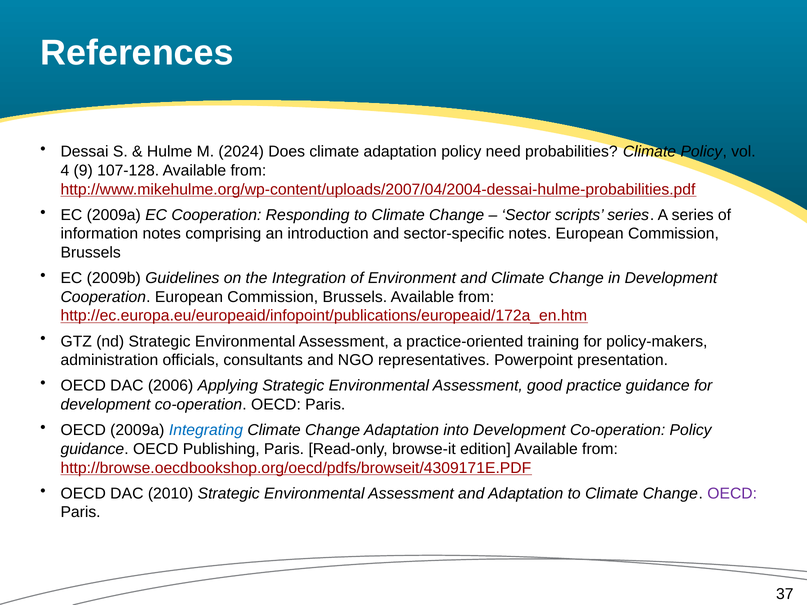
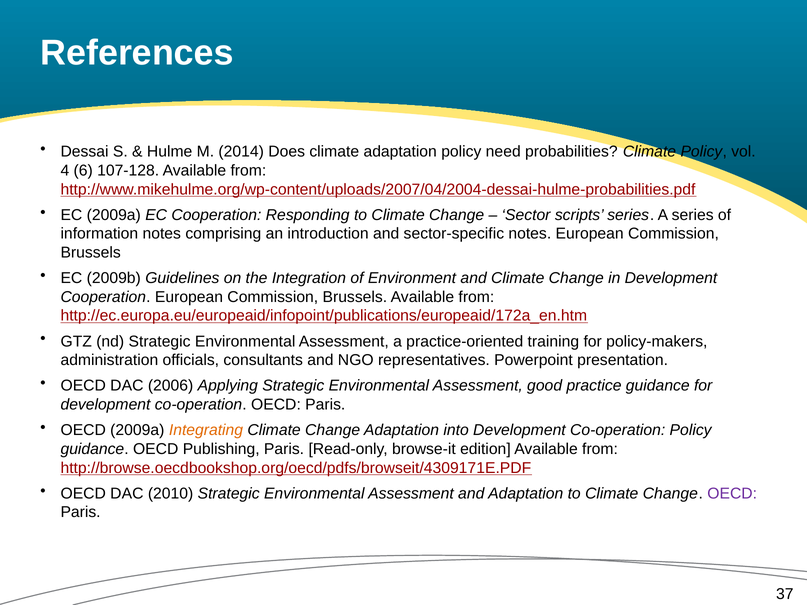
2024: 2024 -> 2014
9: 9 -> 6
Integrating colour: blue -> orange
